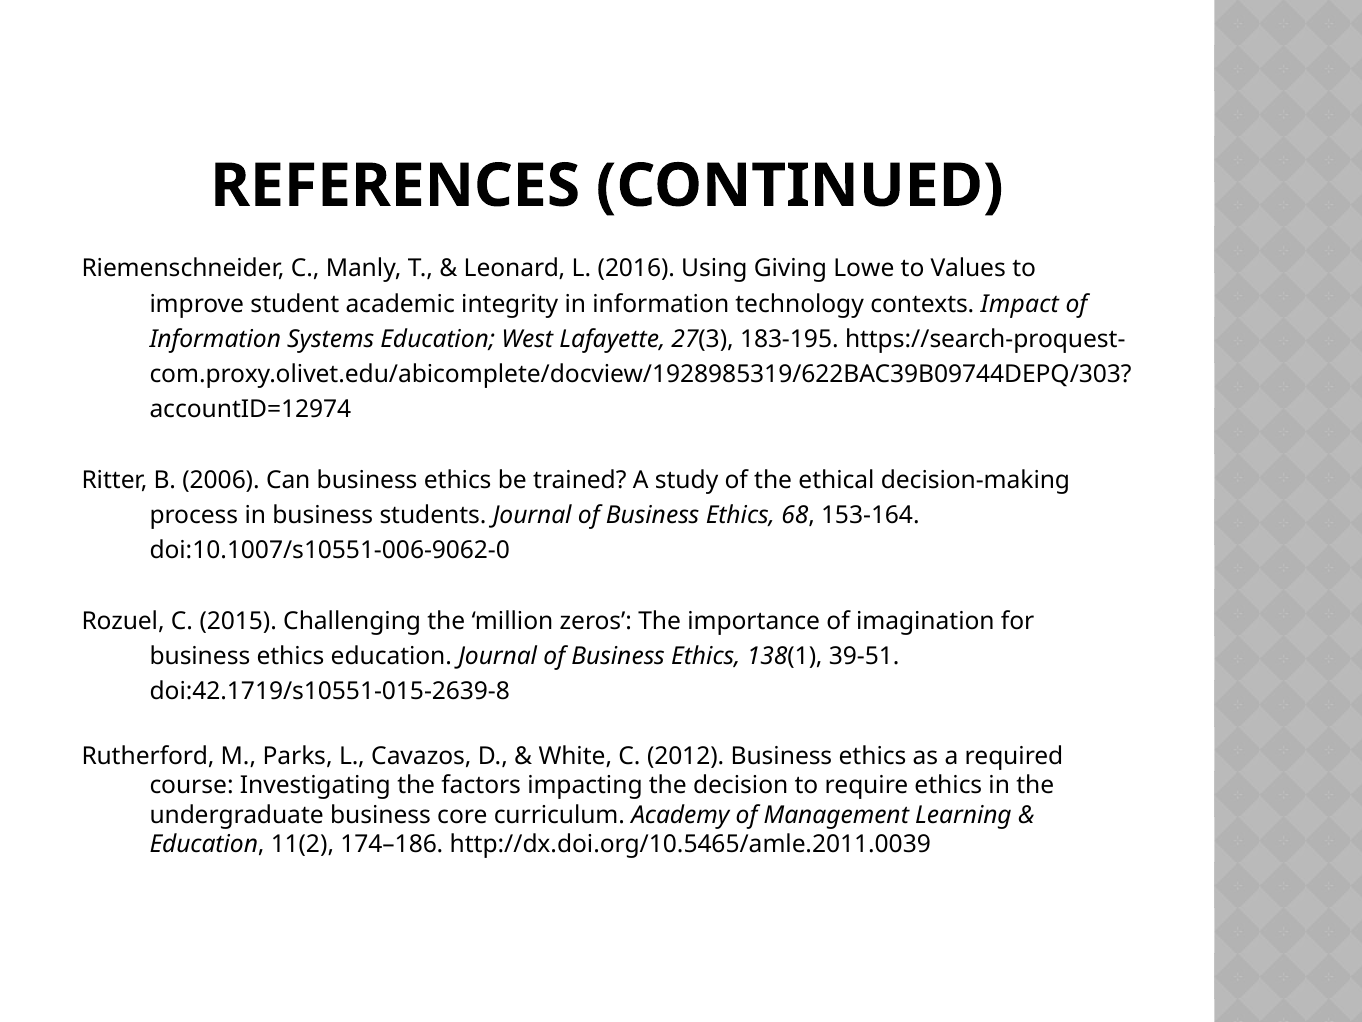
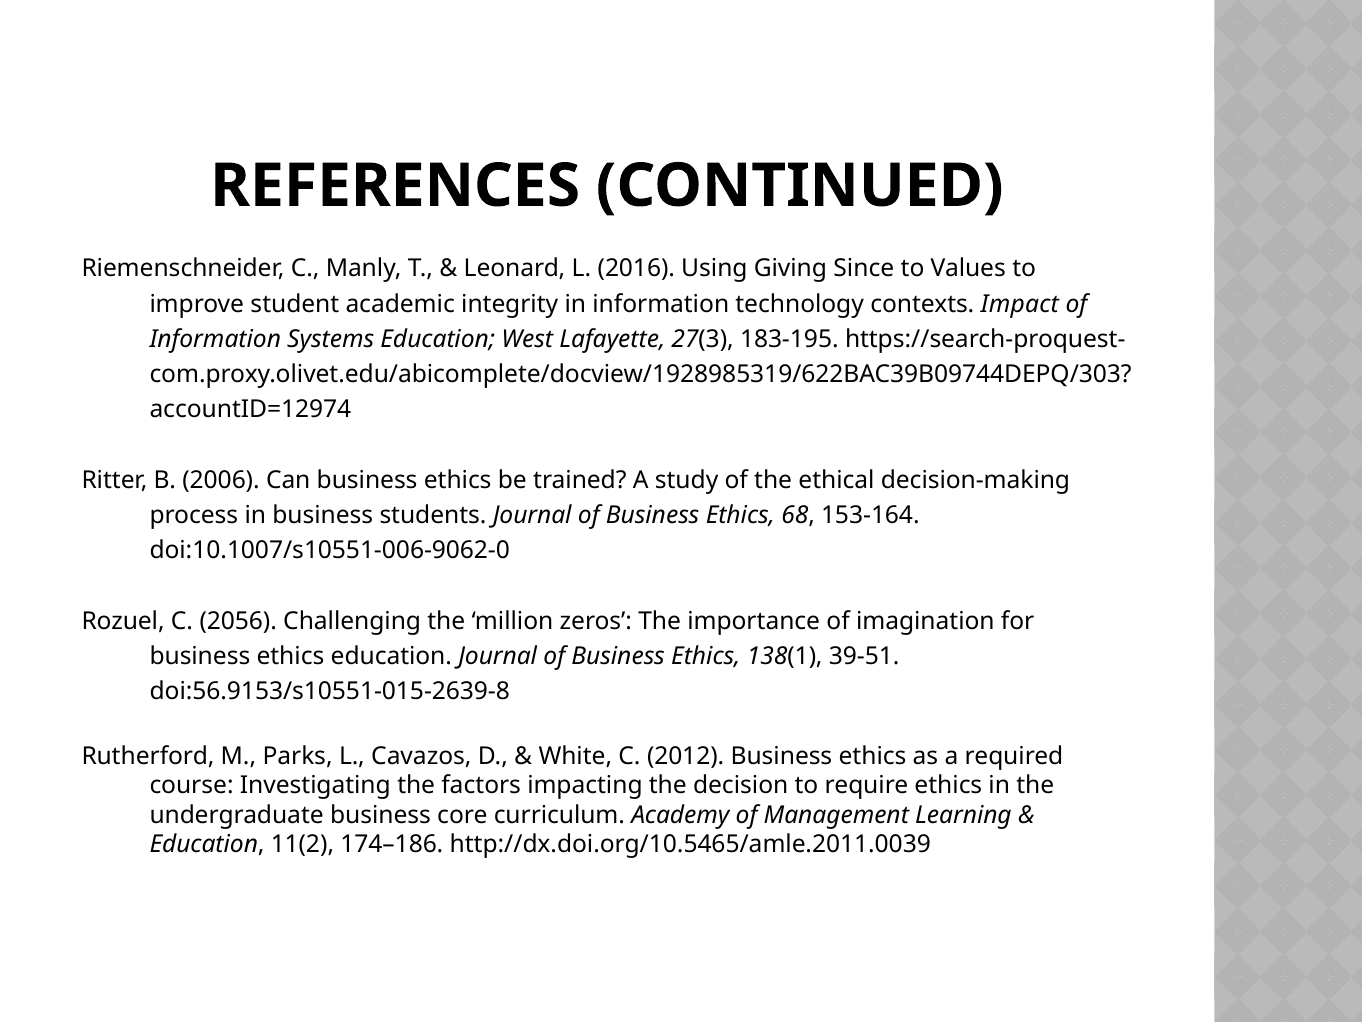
Lowe: Lowe -> Since
2015: 2015 -> 2056
doi:42.1719/s10551-015-2639-8: doi:42.1719/s10551-015-2639-8 -> doi:56.9153/s10551-015-2639-8
